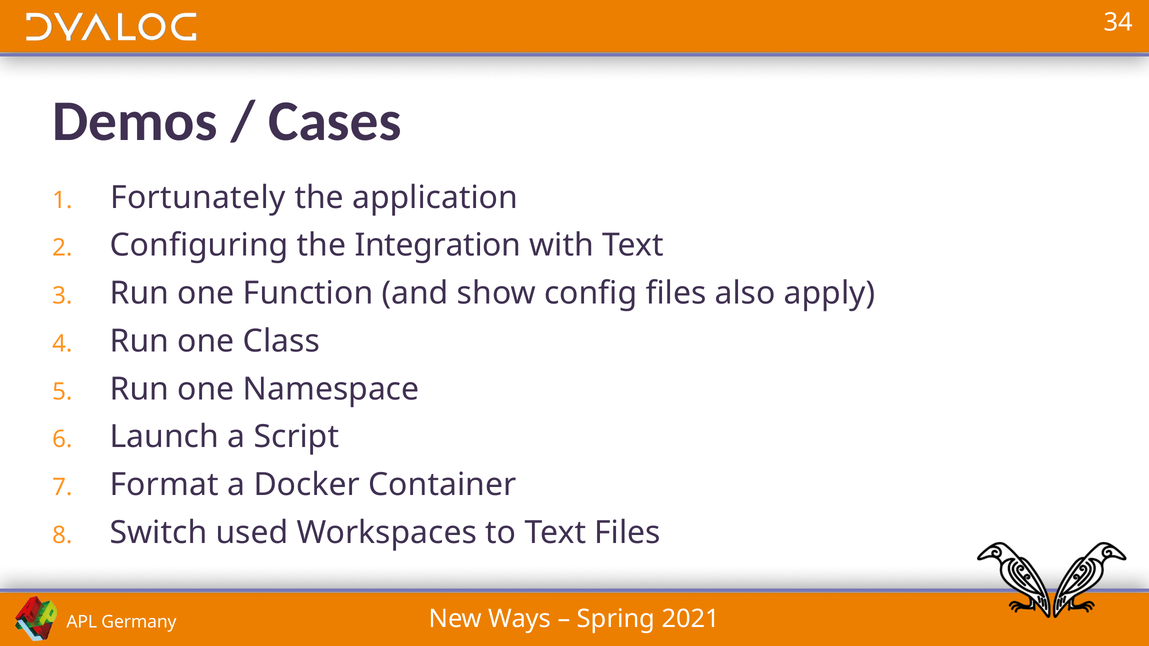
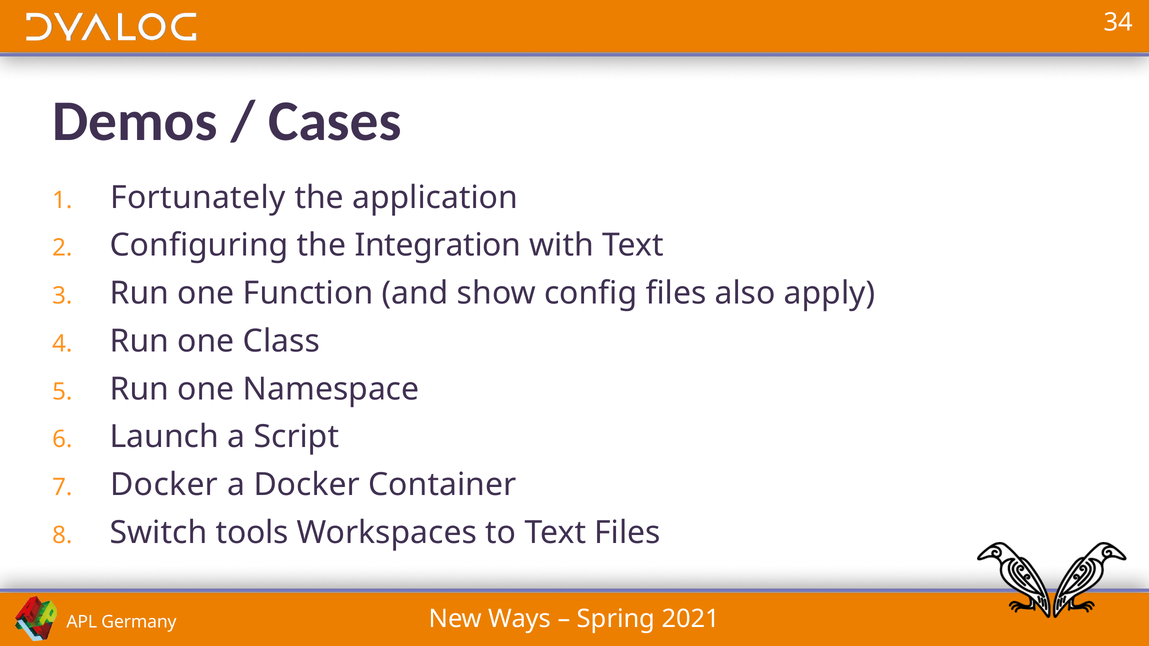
Format at (164, 485): Format -> Docker
used: used -> tools
